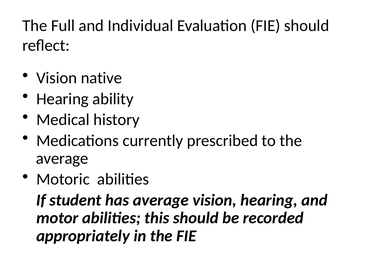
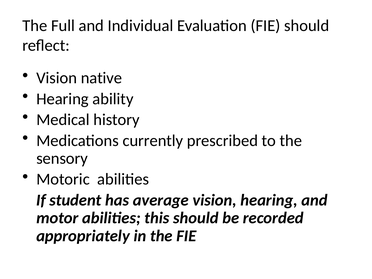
average at (62, 158): average -> sensory
